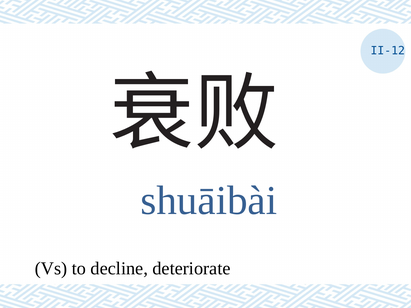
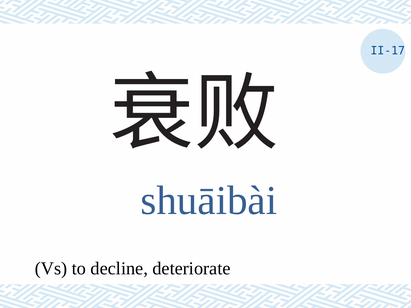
II-12: II-12 -> II-17
